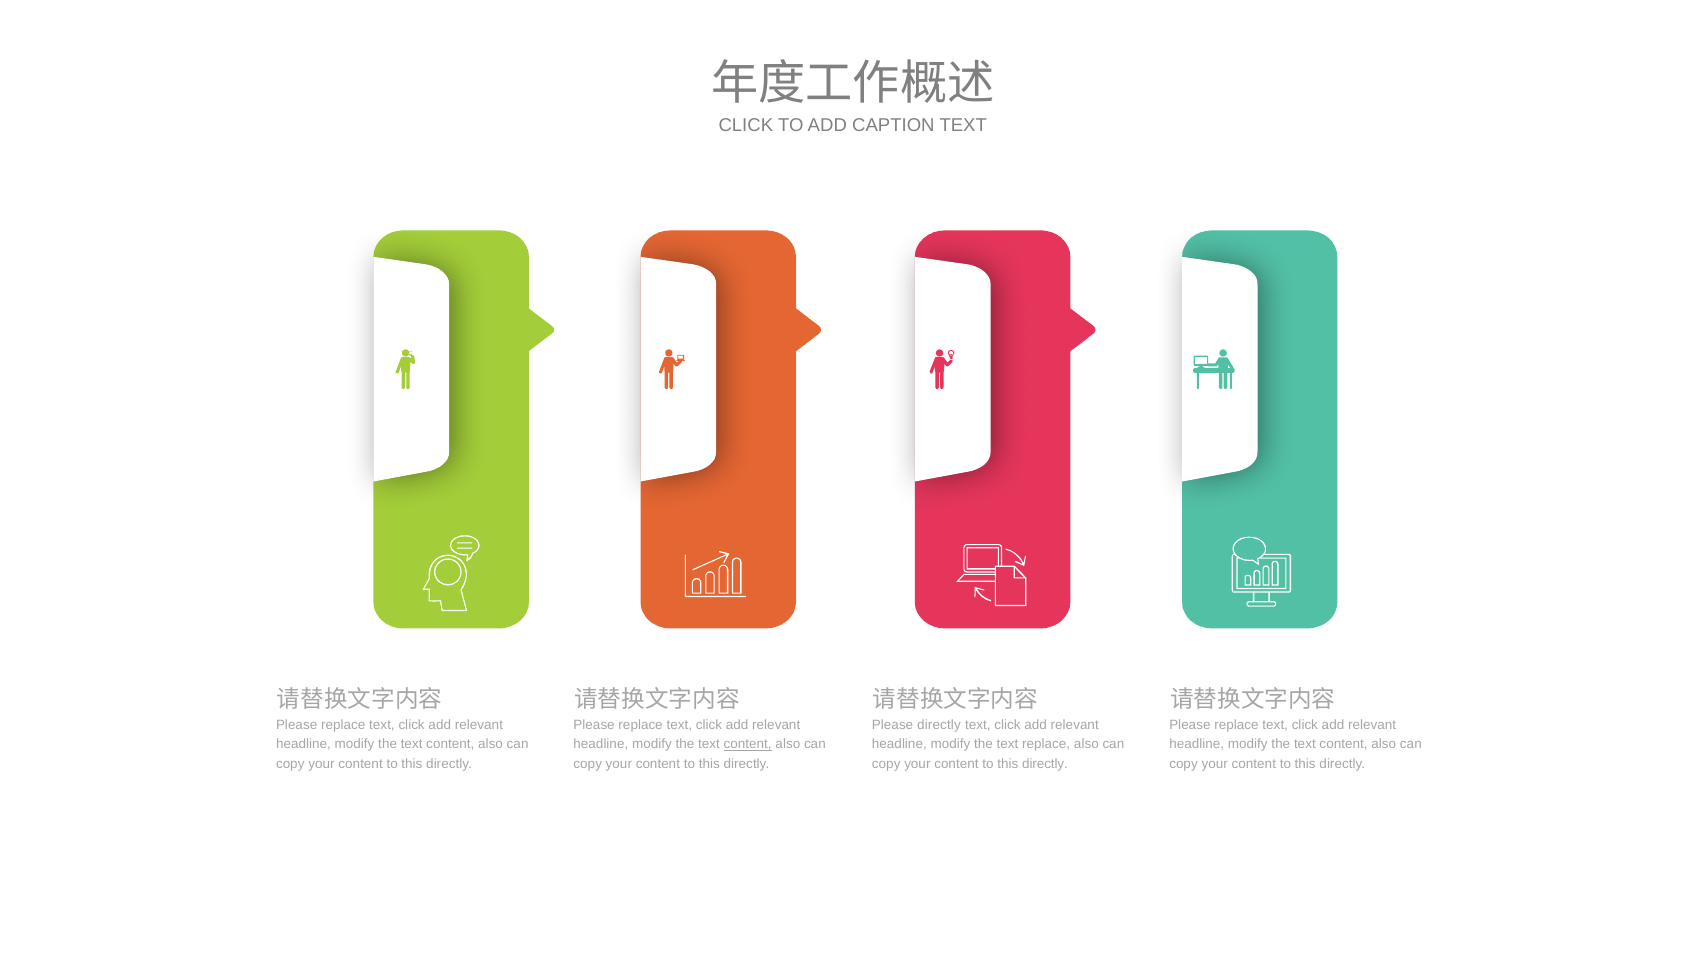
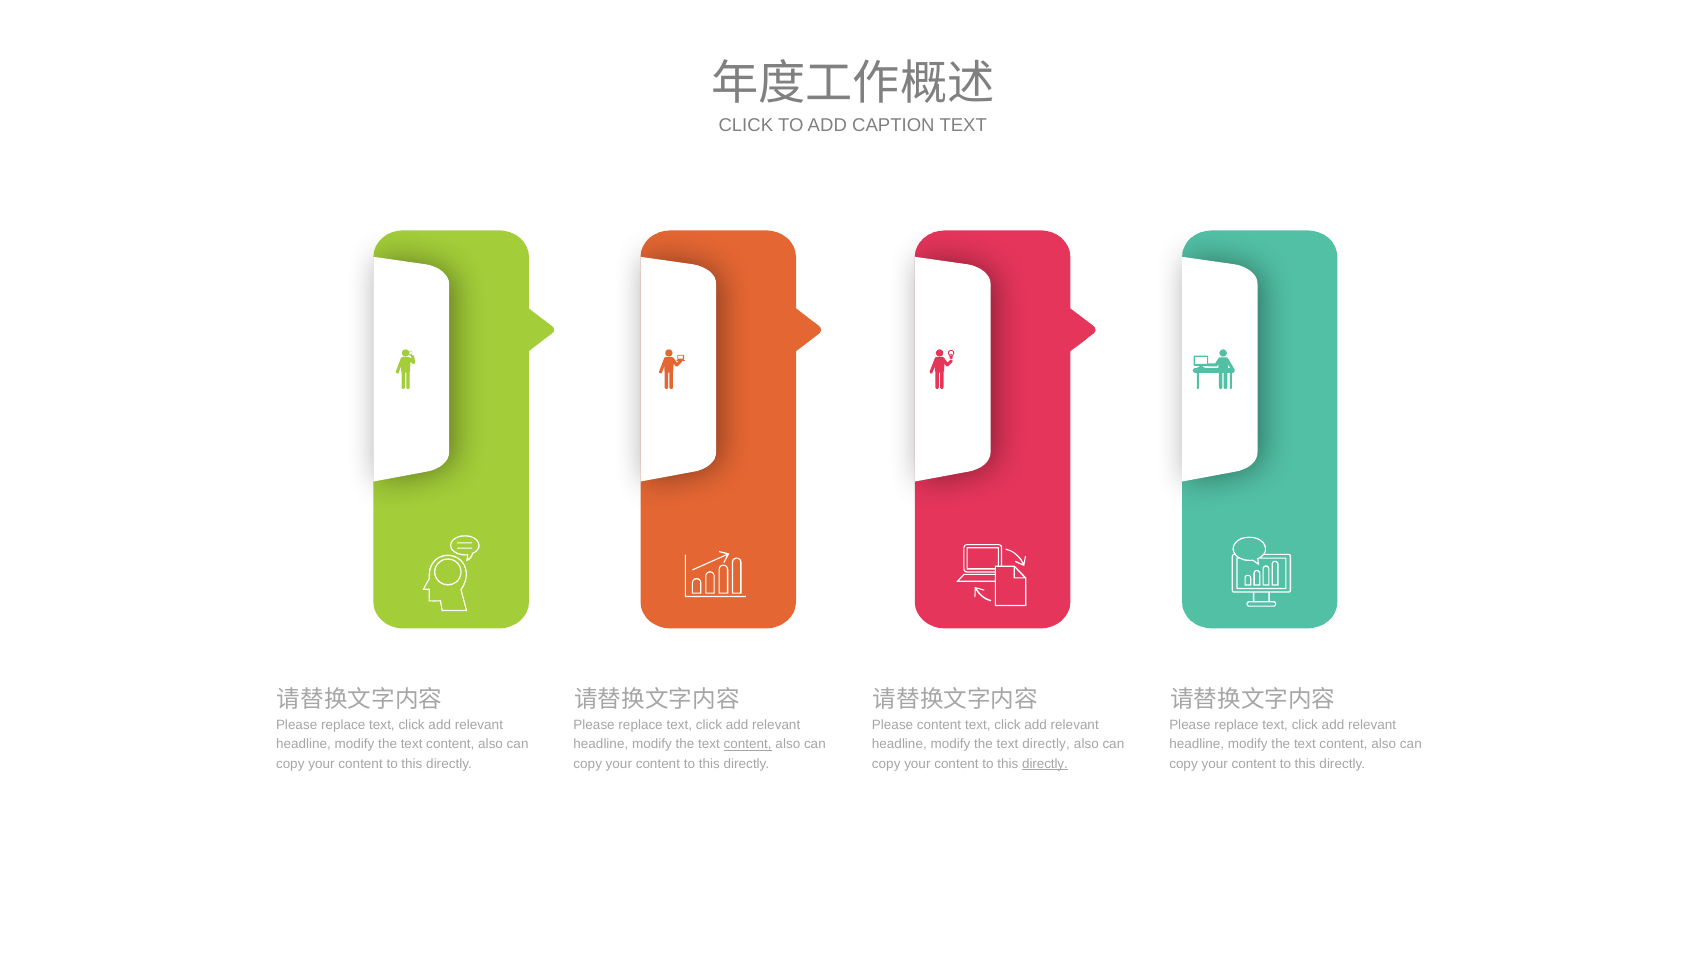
Please directly: directly -> content
text replace: replace -> directly
directly at (1045, 763) underline: none -> present
